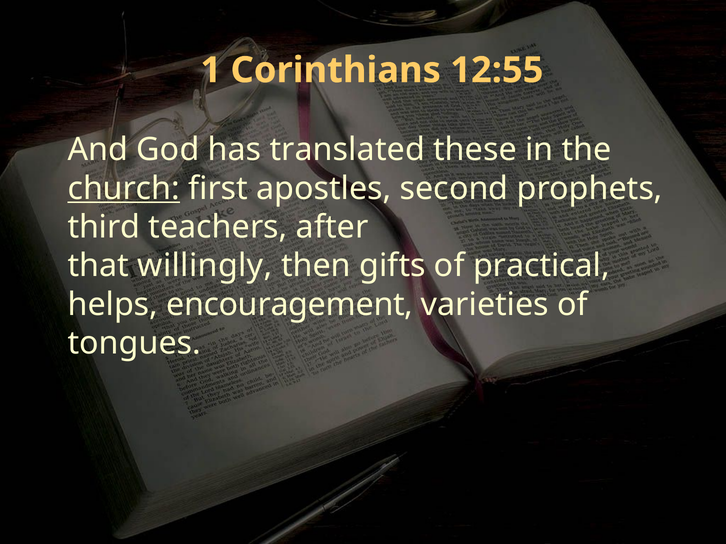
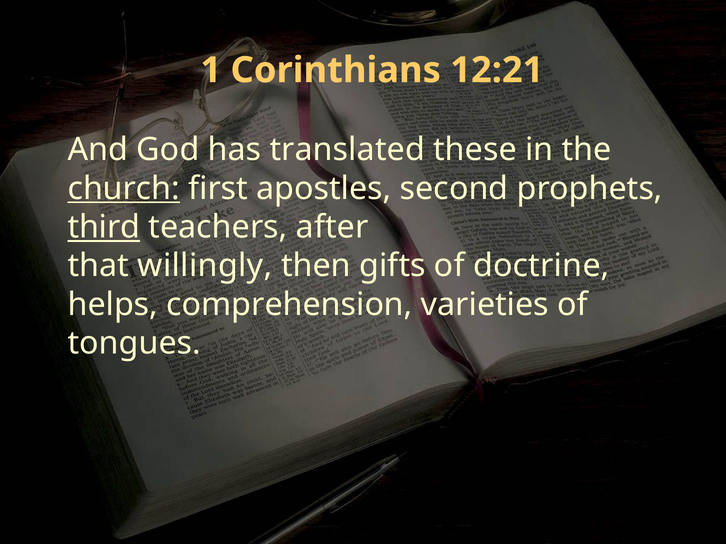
12:55: 12:55 -> 12:21
third underline: none -> present
practical: practical -> doctrine
encouragement: encouragement -> comprehension
